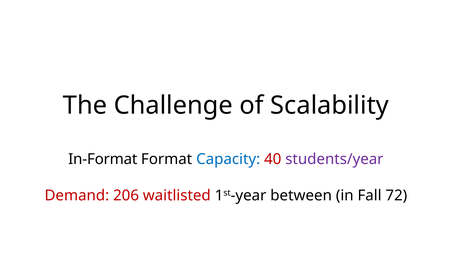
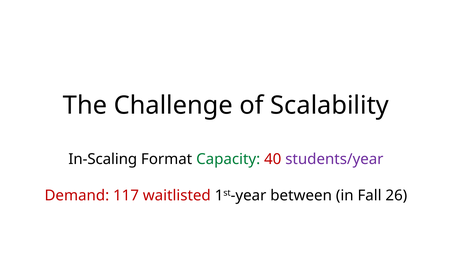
In-Format: In-Format -> In-Scaling
Capacity colour: blue -> green
206: 206 -> 117
72: 72 -> 26
